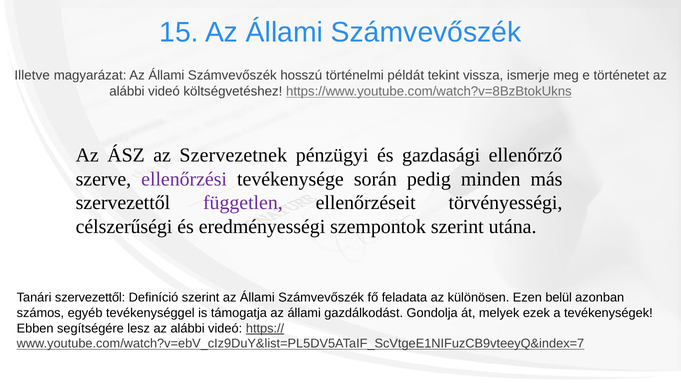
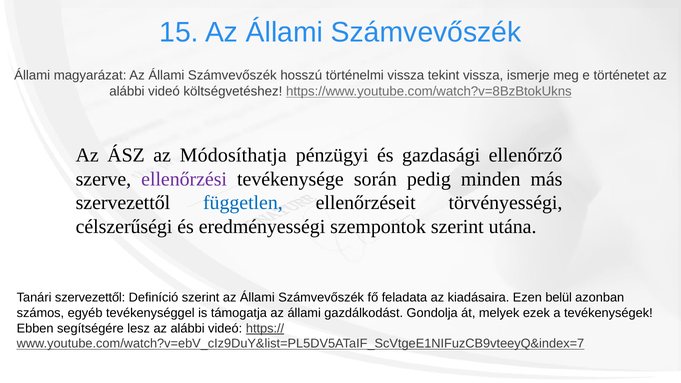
Illetve at (32, 76): Illetve -> Állami
történelmi példát: példát -> vissza
Szervezetnek: Szervezetnek -> Módosíthatja
független colour: purple -> blue
különösen: különösen -> kiadásaira
